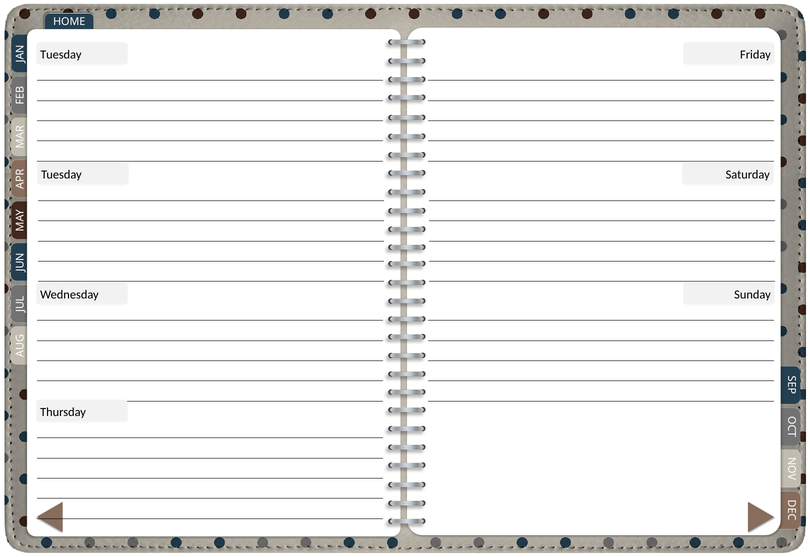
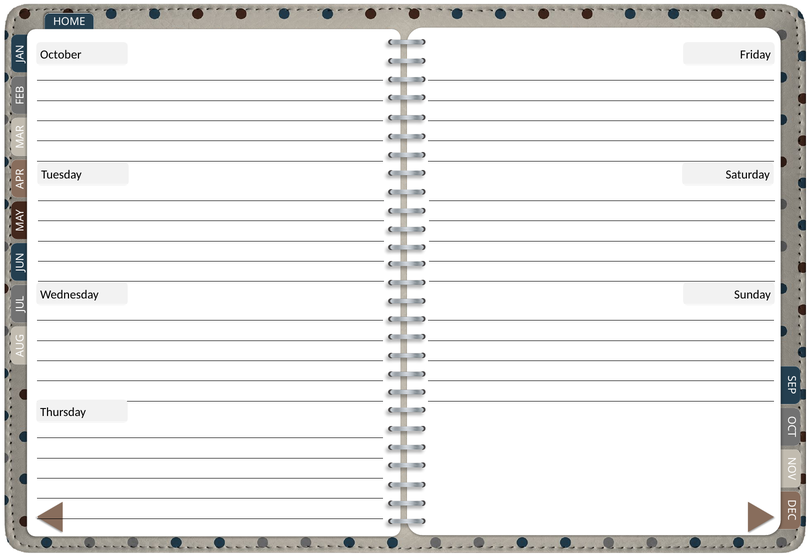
Tuesday at (61, 55): Tuesday -> October
